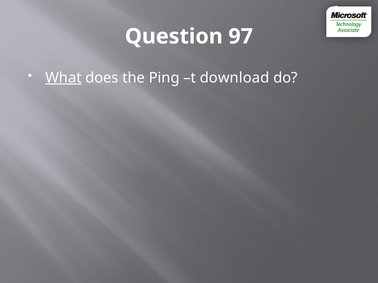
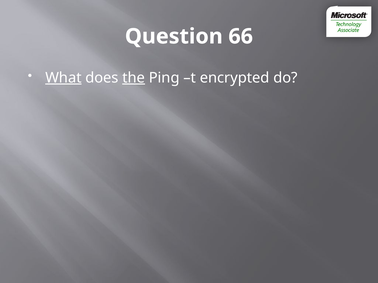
97: 97 -> 66
the underline: none -> present
download: download -> encrypted
